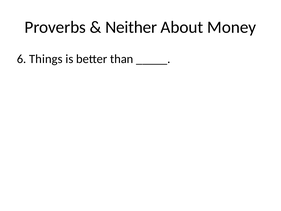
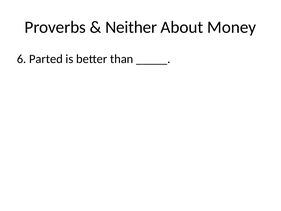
Things: Things -> Parted
